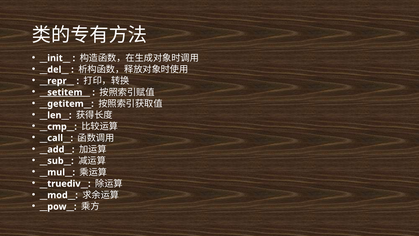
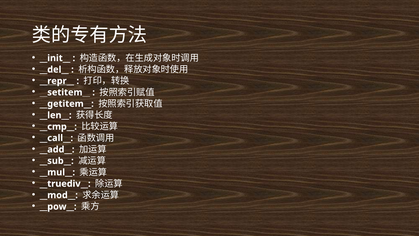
__setitem__ underline: present -> none
